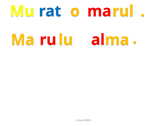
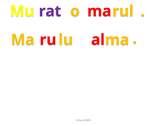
rat colour: blue -> purple
